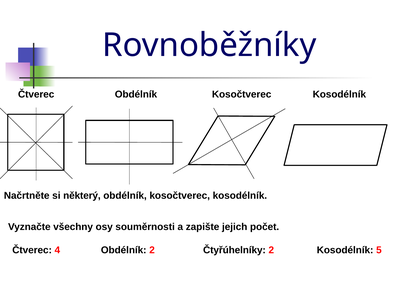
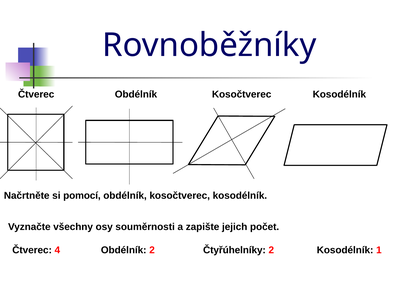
některý: některý -> pomocí
5: 5 -> 1
